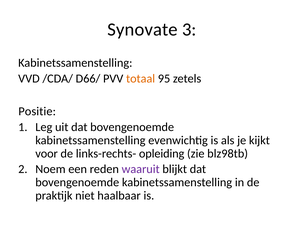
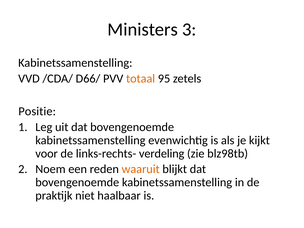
Synovate: Synovate -> Ministers
opleiding: opleiding -> verdeling
waaruit colour: purple -> orange
